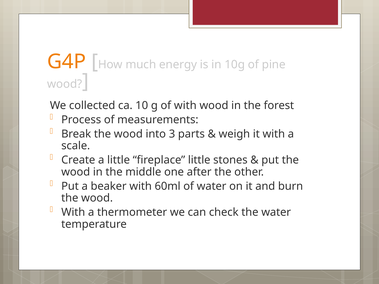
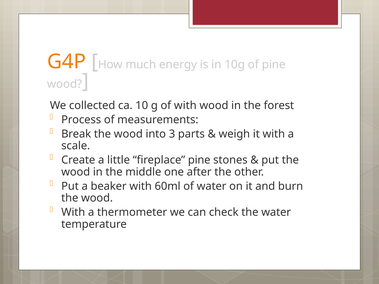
fireplace little: little -> pine
